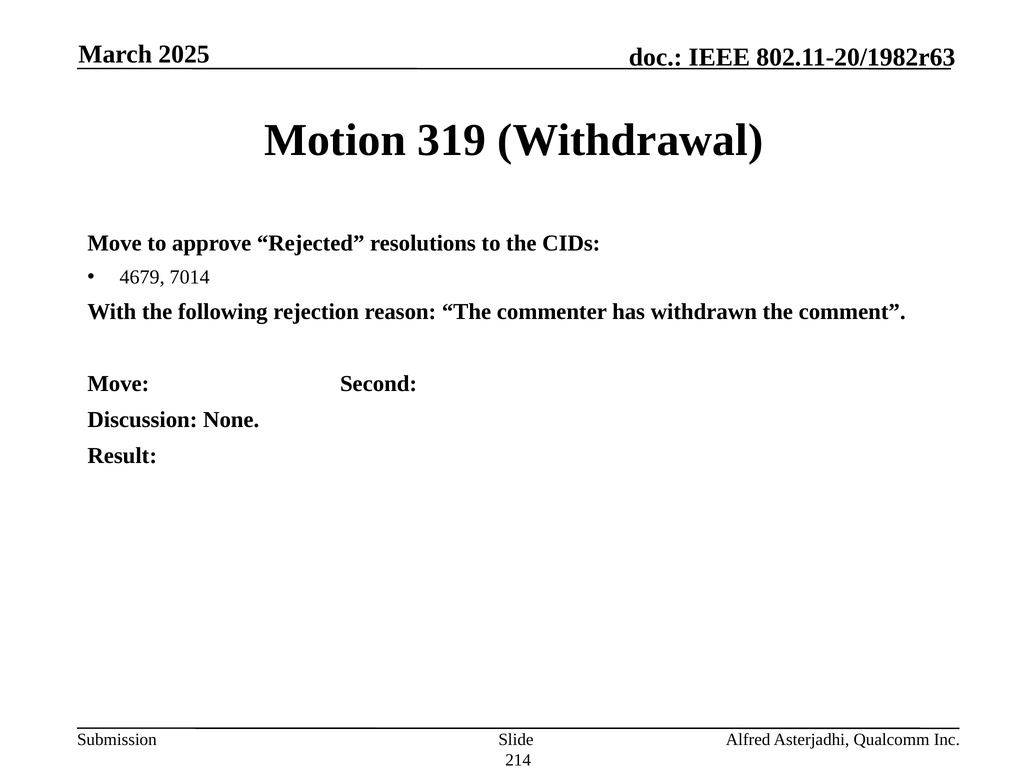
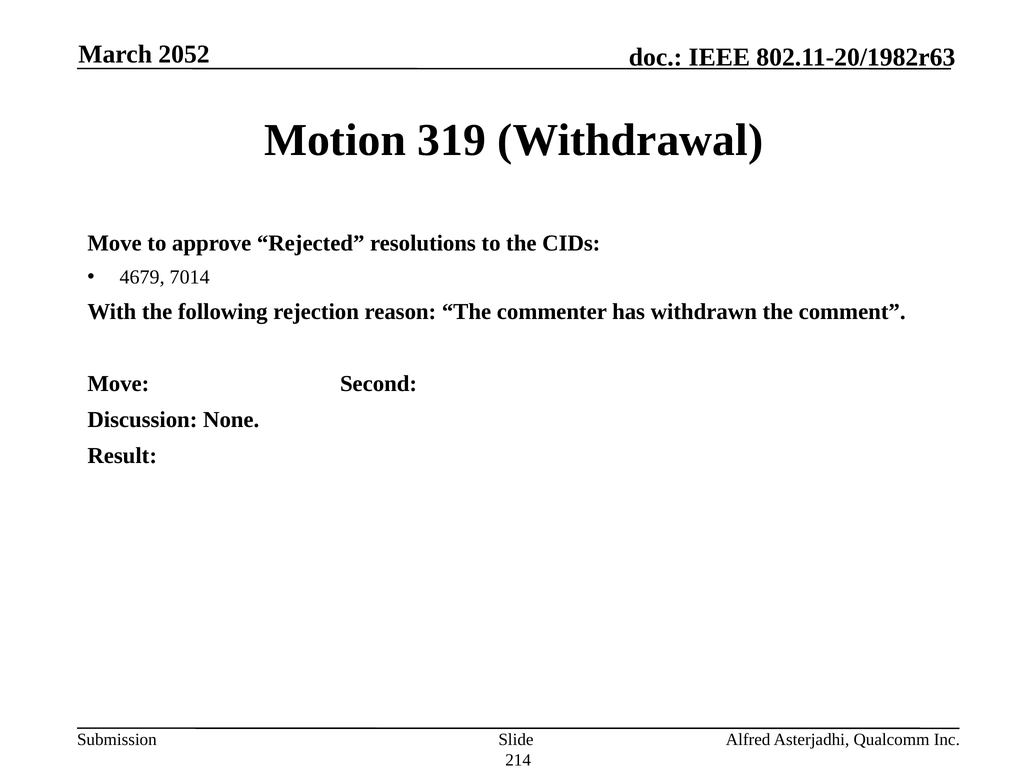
2025: 2025 -> 2052
